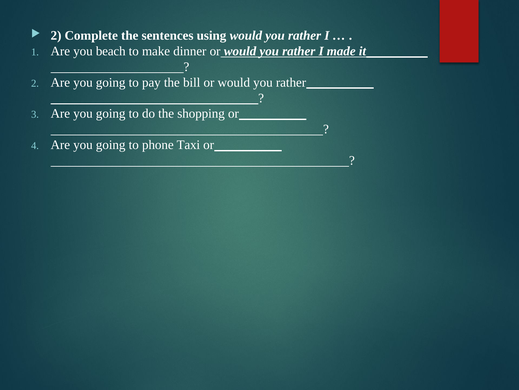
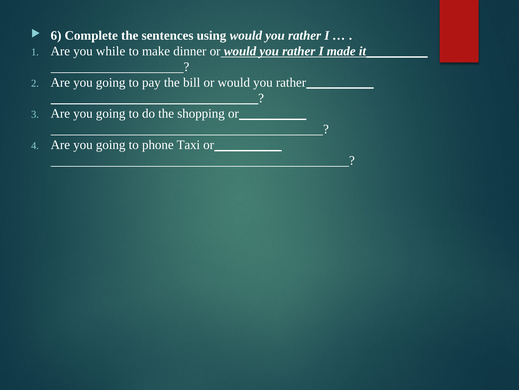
2 at (56, 36): 2 -> 6
beach: beach -> while
